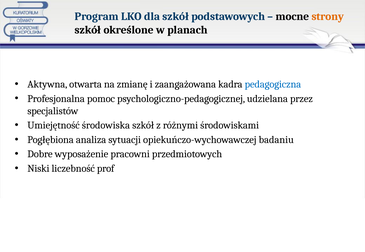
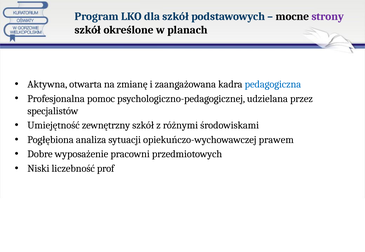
strony colour: orange -> purple
środowiska: środowiska -> zewnętrzny
badaniu: badaniu -> prawem
